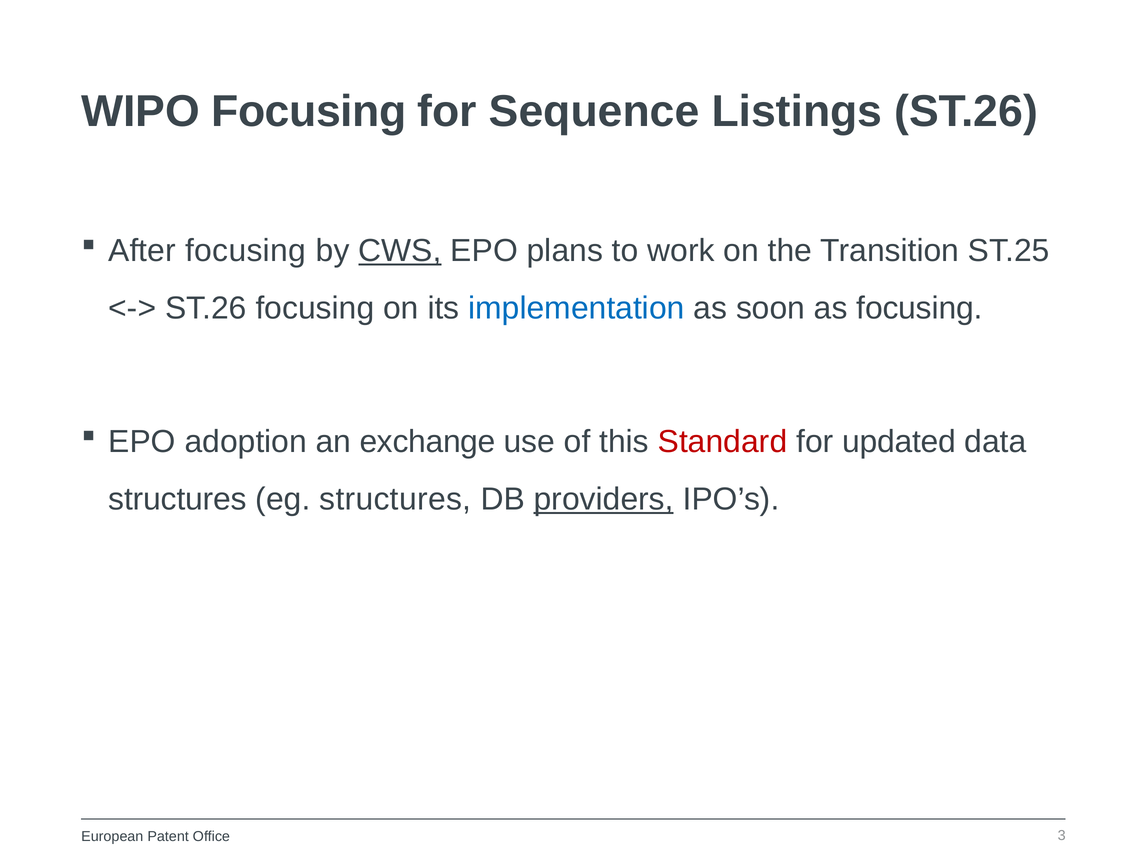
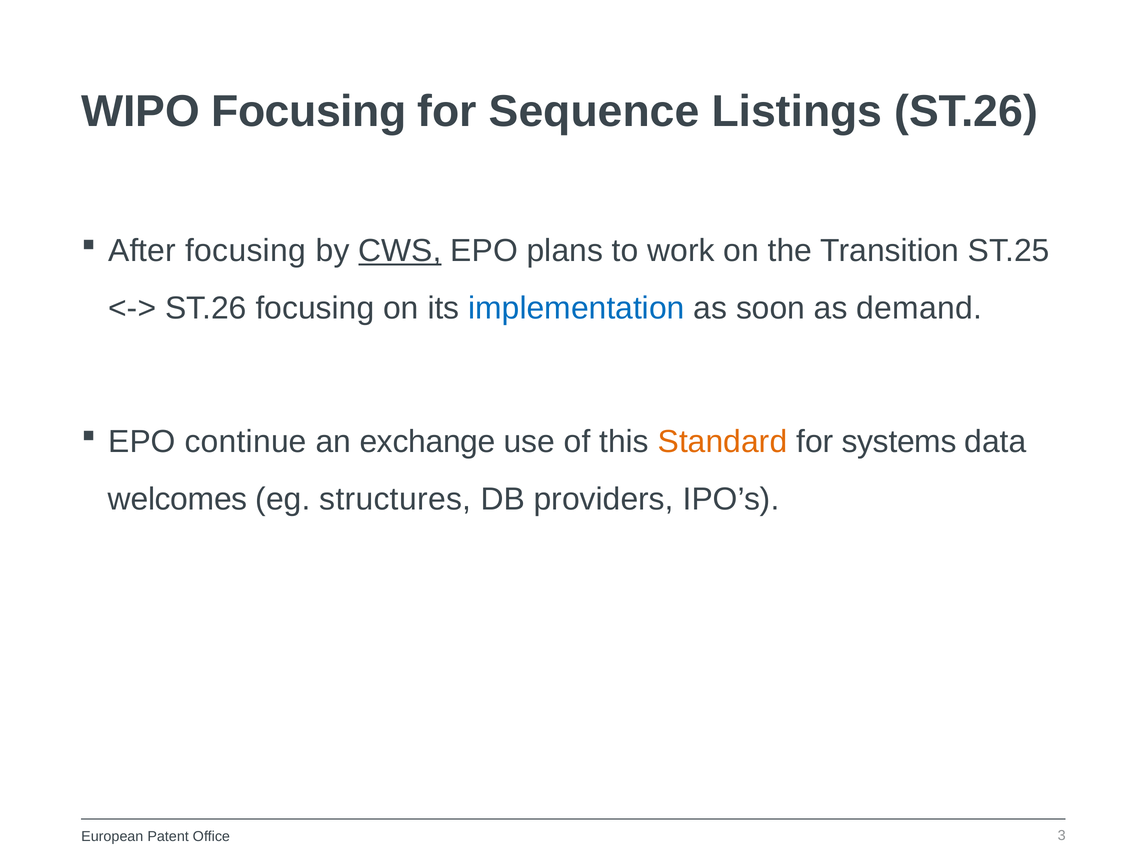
as focusing: focusing -> demand
adoption: adoption -> continue
Standard colour: red -> orange
updated: updated -> systems
structures at (178, 499): structures -> welcomes
providers underline: present -> none
